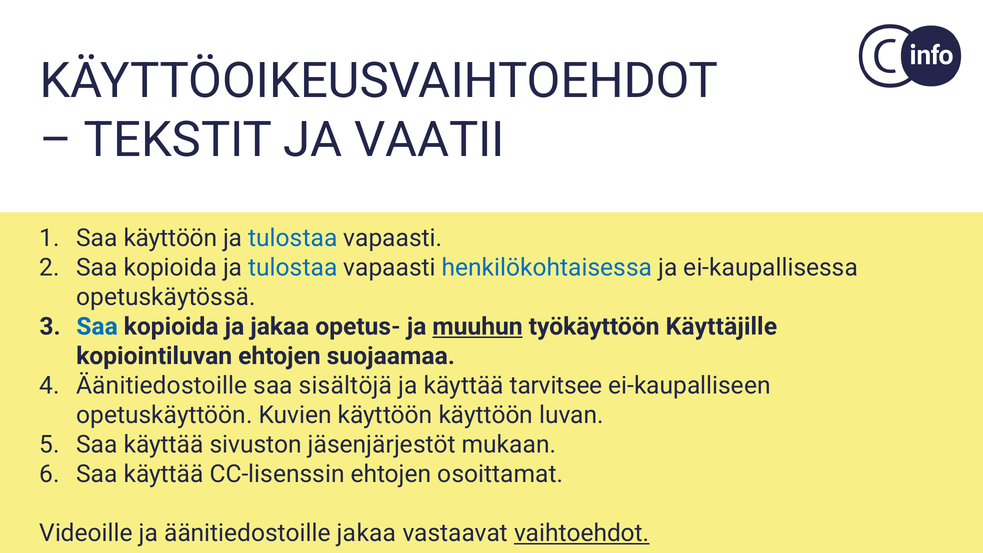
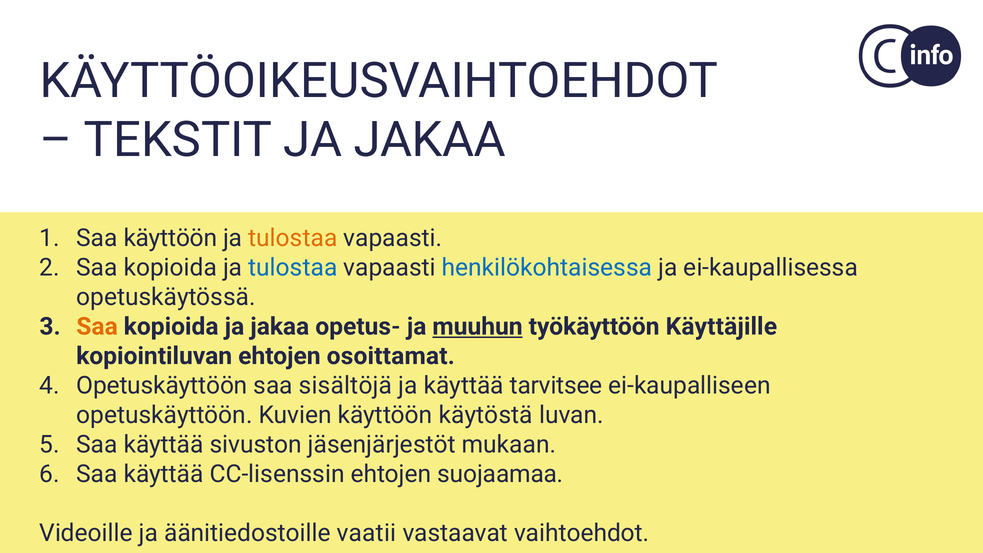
TEKSTIT JA VAATII: VAATII -> JAKAA
tulostaa at (293, 238) colour: blue -> orange
Saa at (97, 326) colour: blue -> orange
suojaamaa: suojaamaa -> osoittamat
Äänitiedostoille at (162, 385): Äänitiedostoille -> Opetuskäyttöön
käyttöön käyttöön: käyttöön -> käytöstä
osoittamat: osoittamat -> suojaamaa
äänitiedostoille jakaa: jakaa -> vaatii
vaihtoehdot underline: present -> none
